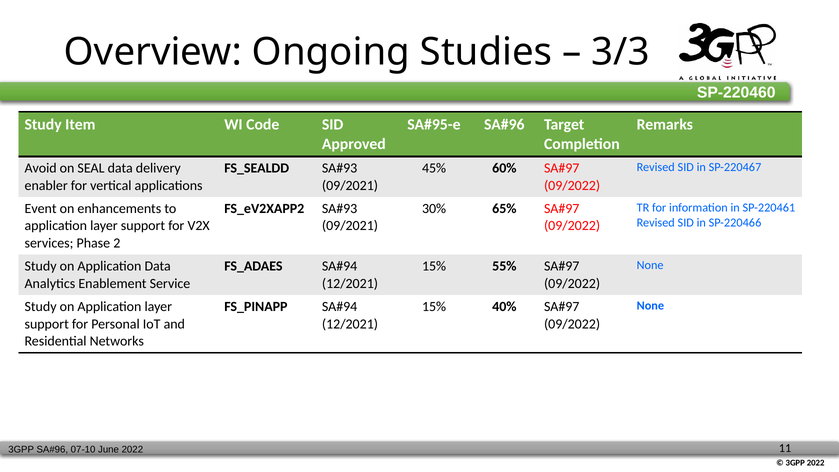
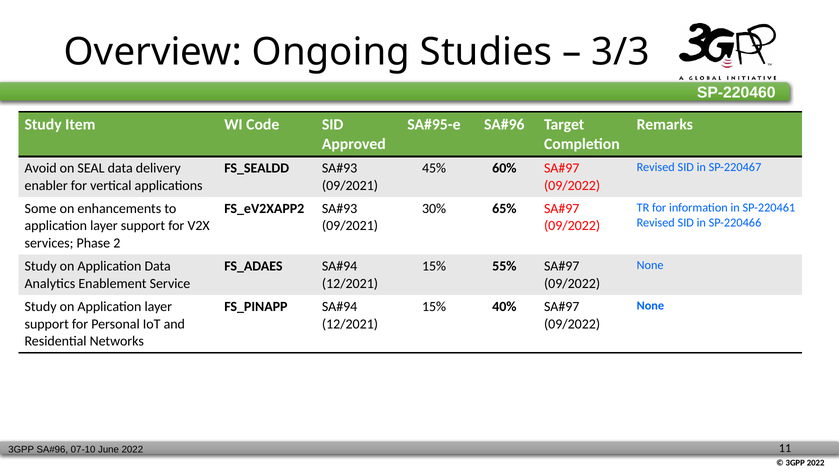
Event: Event -> Some
